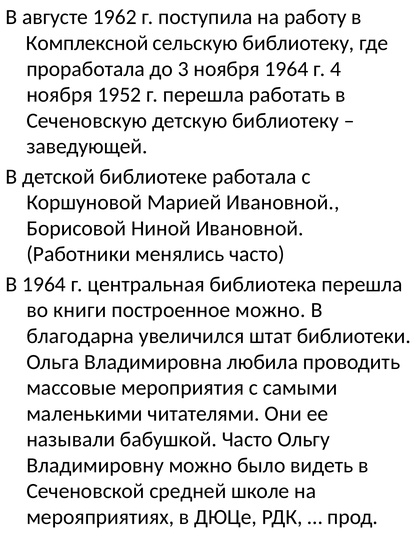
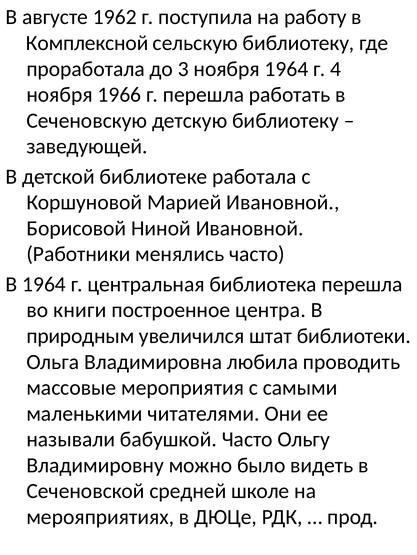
1952: 1952 -> 1966
построенное можно: можно -> центра
благодарна: благодарна -> природным
